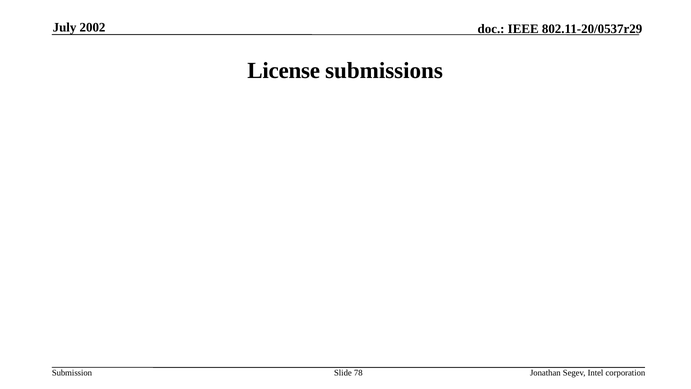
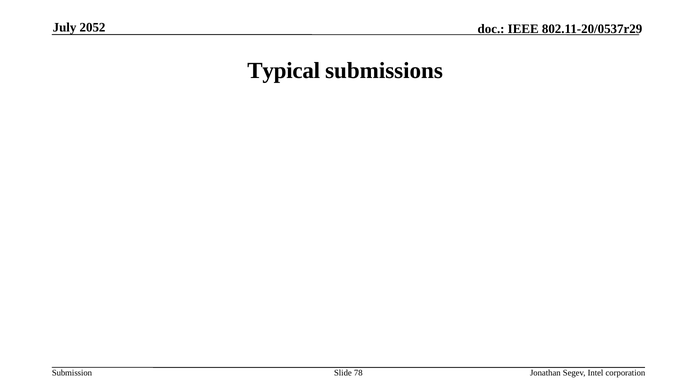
2002: 2002 -> 2052
License: License -> Typical
